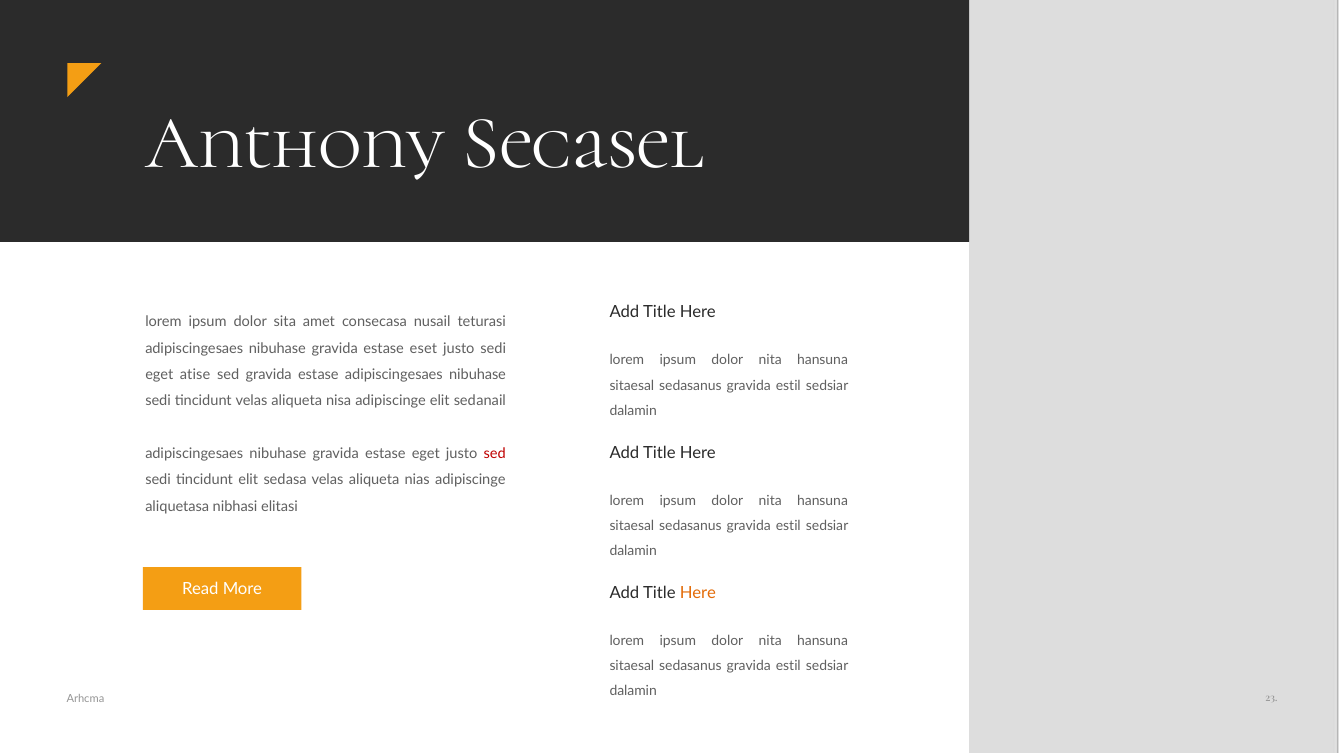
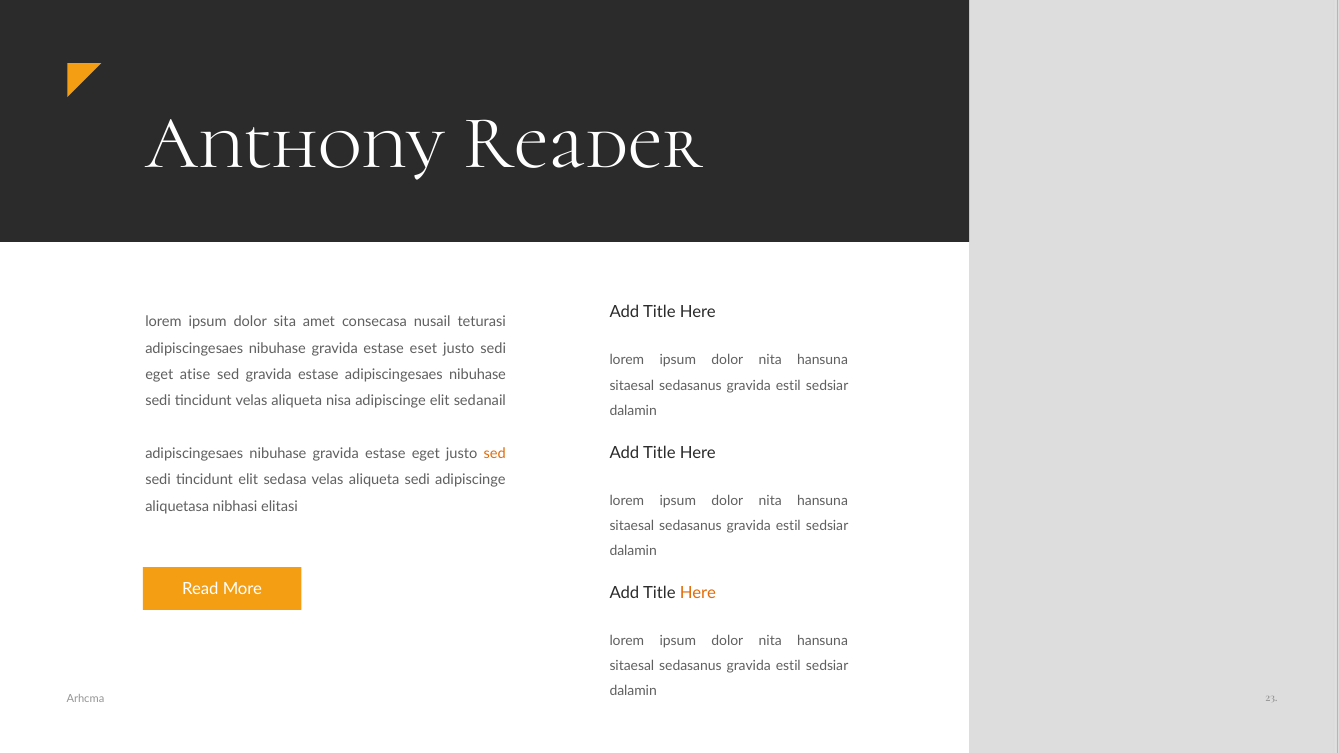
Secasel: Secasel -> Reader
sed at (495, 454) colour: red -> orange
aliqueta nias: nias -> sedi
